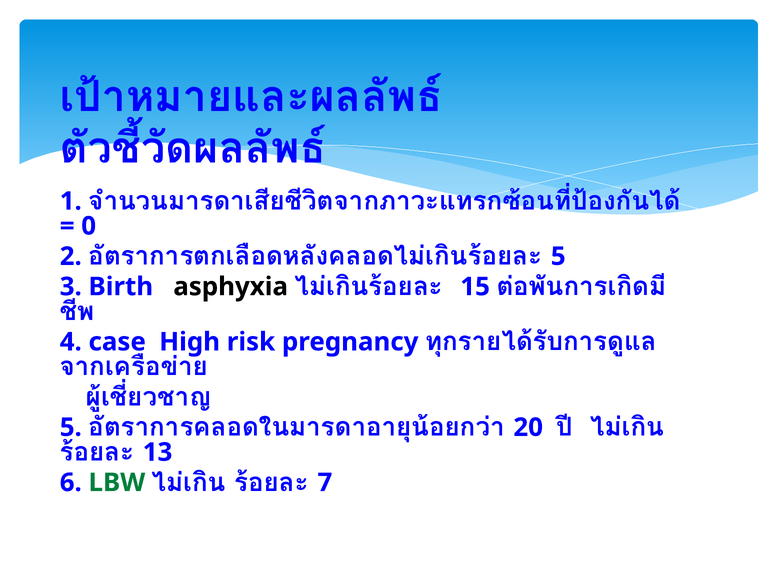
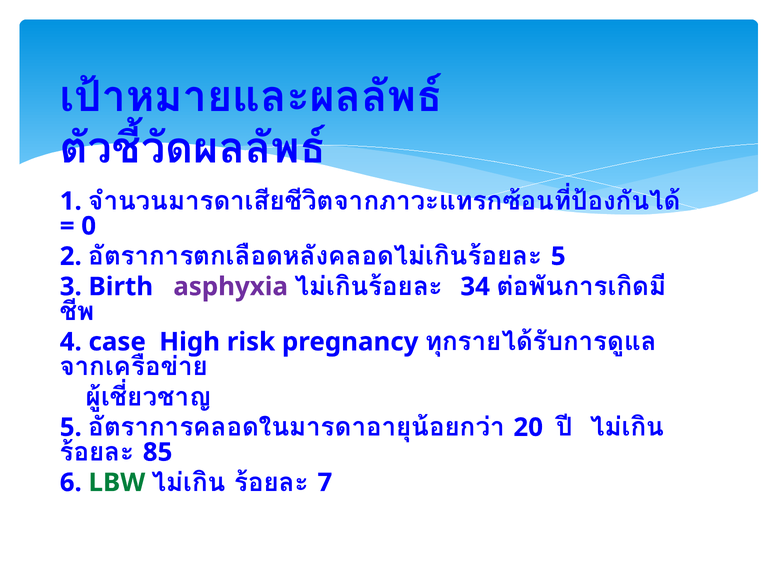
asphyxia colour: black -> purple
15: 15 -> 34
13: 13 -> 85
